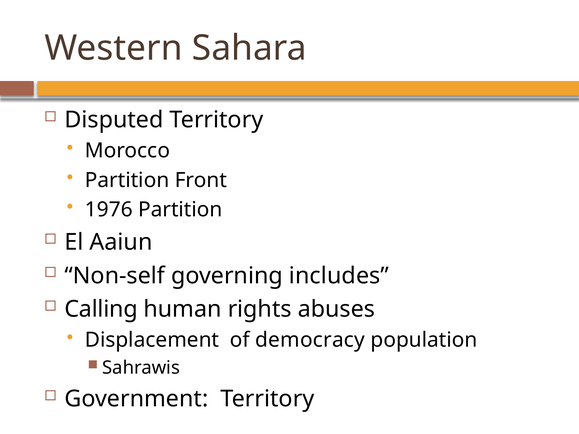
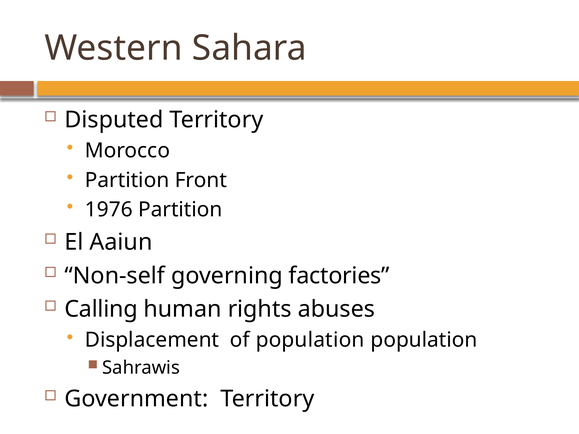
includes: includes -> factories
of democracy: democracy -> population
